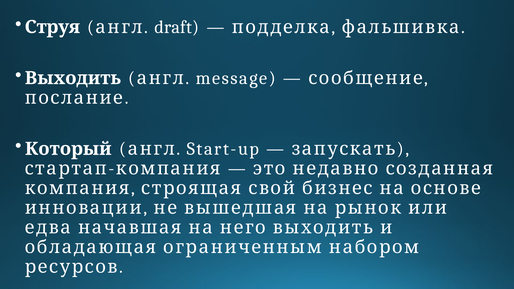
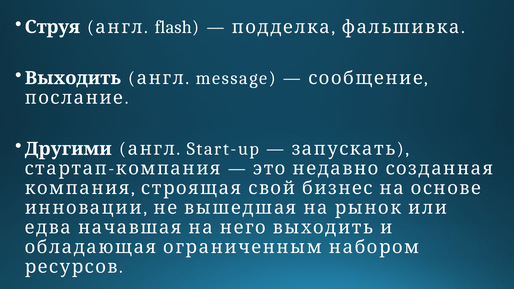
draft: draft -> flash
Который: Который -> Другими
